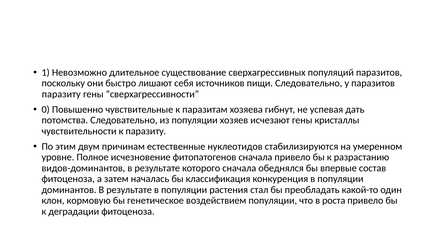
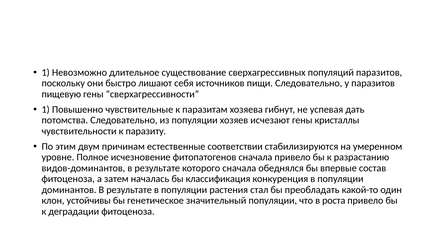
паразиту at (61, 94): паразиту -> пищевую
0 at (46, 110): 0 -> 1
нуклеотидов: нуклеотидов -> соответствии
кормовую: кормовую -> устойчивы
воздействием: воздействием -> значительный
